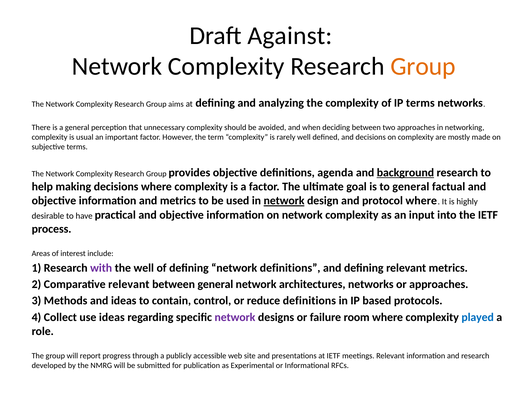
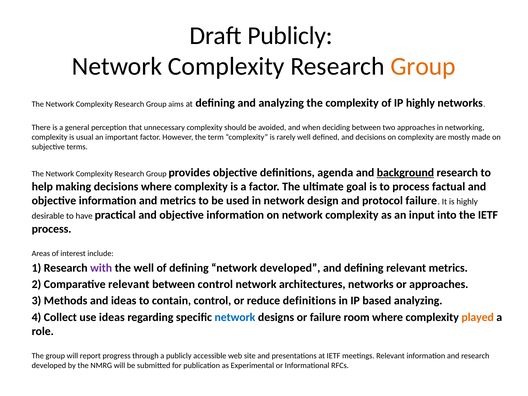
Draft Against: Against -> Publicly
IP terms: terms -> highly
to general: general -> process
network at (284, 201) underline: present -> none
protocol where: where -> failure
network definitions: definitions -> developed
between general: general -> control
based protocols: protocols -> analyzing
network at (235, 317) colour: purple -> blue
played colour: blue -> orange
